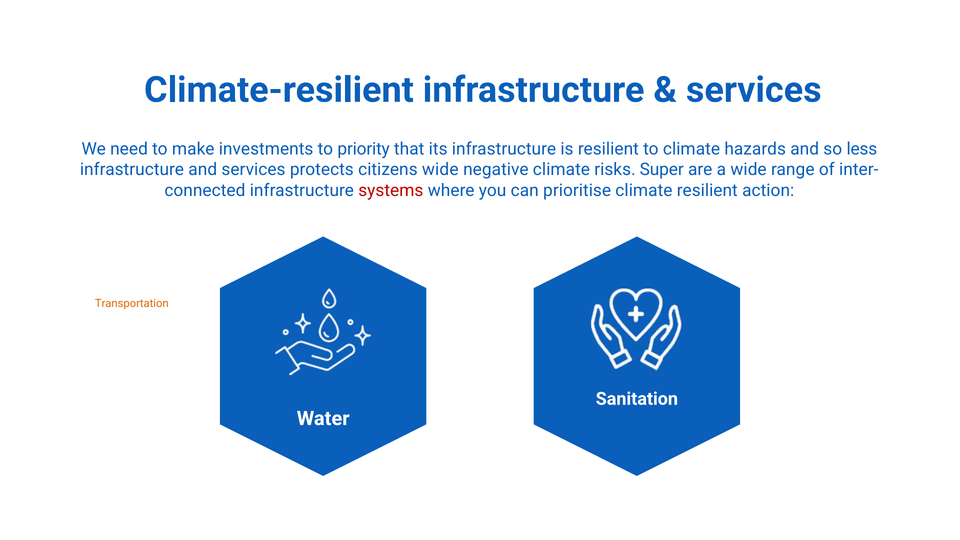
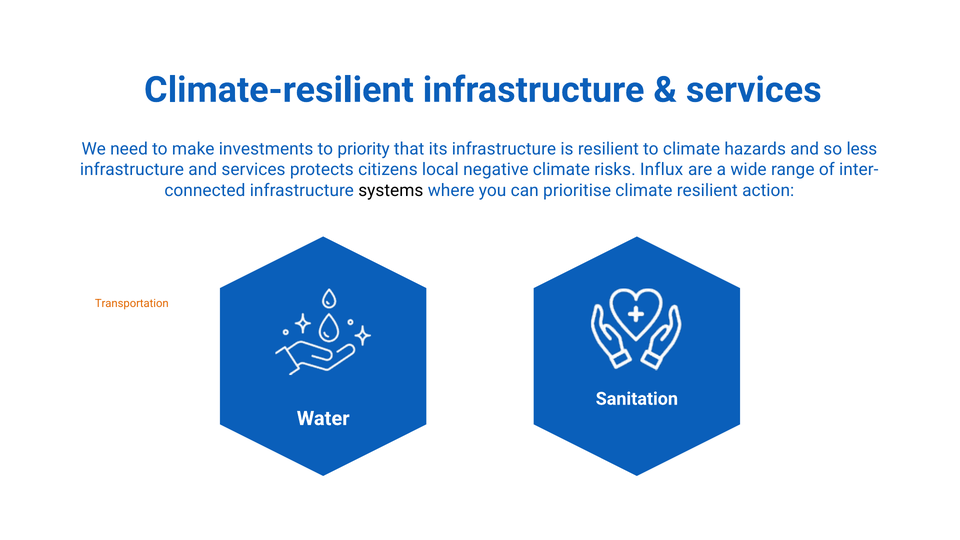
citizens wide: wide -> local
Super: Super -> Influx
systems colour: red -> black
